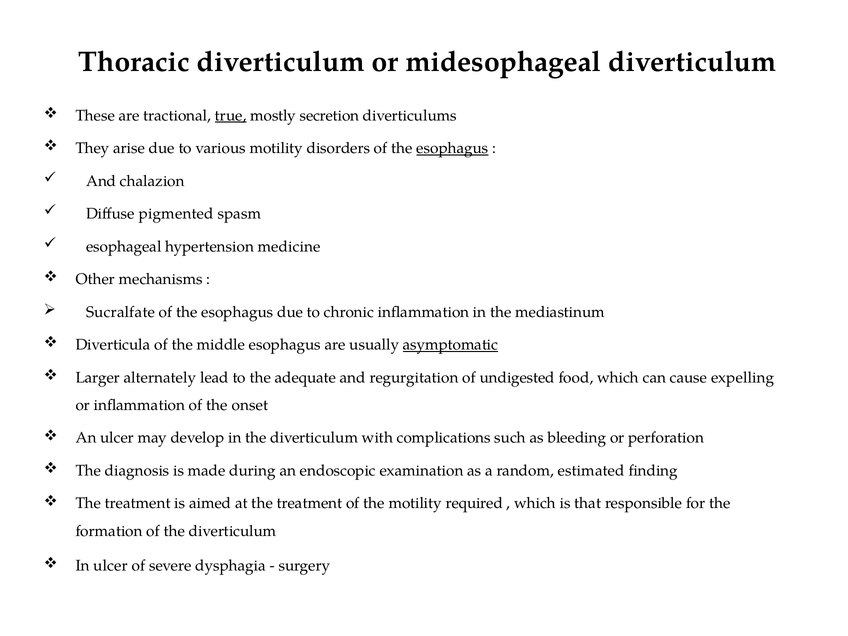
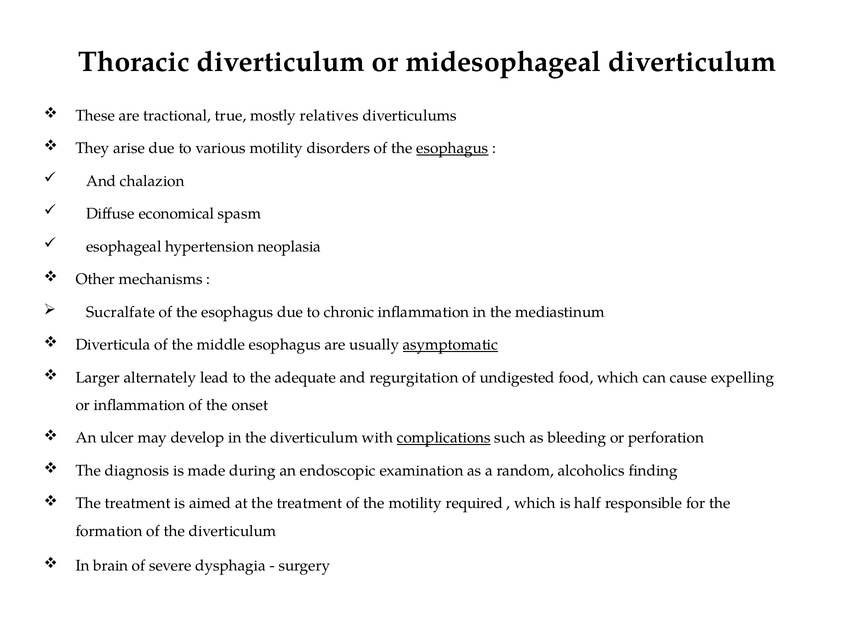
true underline: present -> none
secretion: secretion -> relatives
pigmented: pigmented -> economical
medicine: medicine -> neoplasia
complications underline: none -> present
estimated: estimated -> alcoholics
that: that -> half
In ulcer: ulcer -> brain
